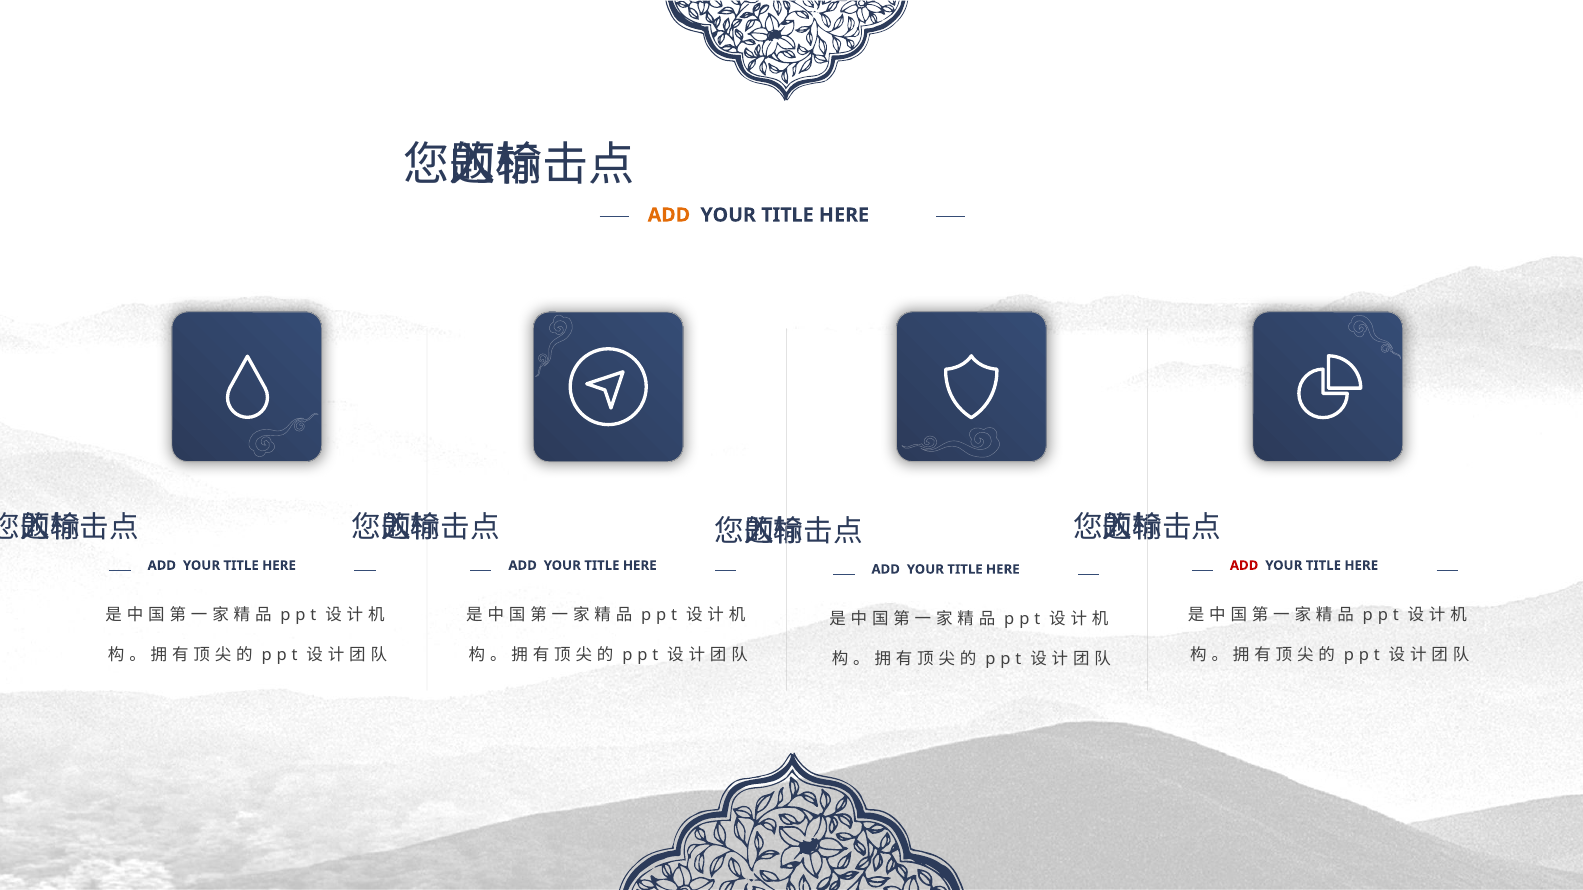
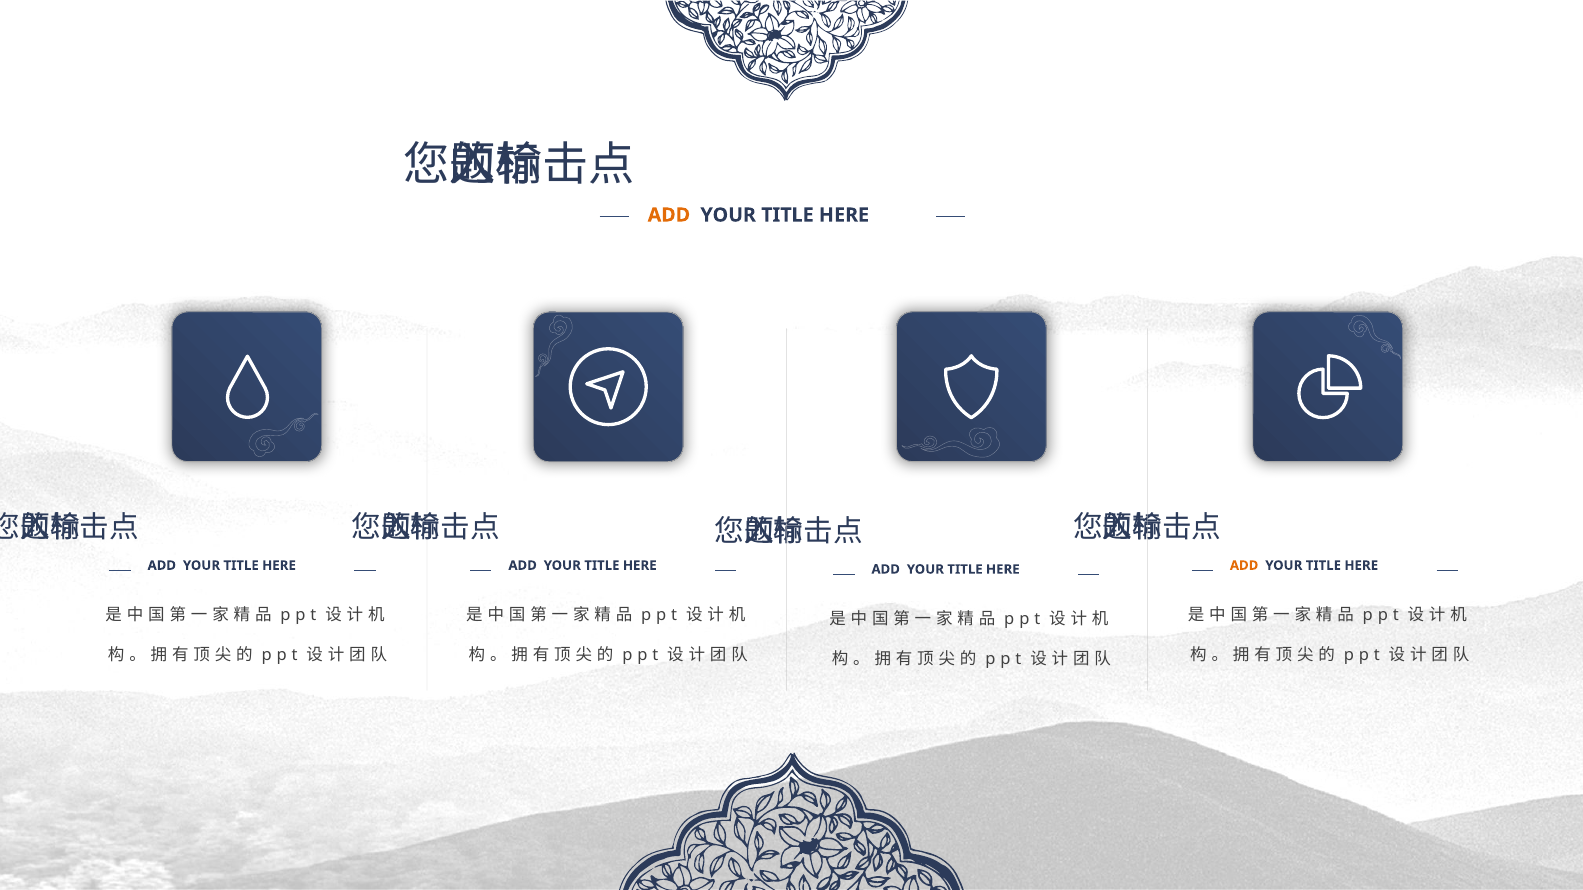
ADD at (1244, 566) colour: red -> orange
